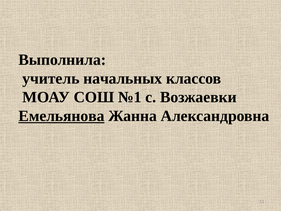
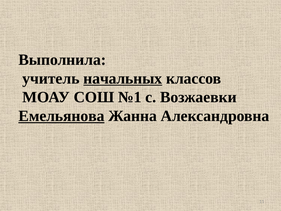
начальных underline: none -> present
